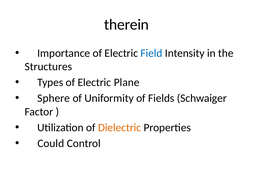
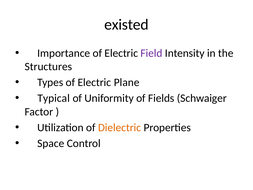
therein: therein -> existed
Field colour: blue -> purple
Sphere: Sphere -> Typical
Could: Could -> Space
